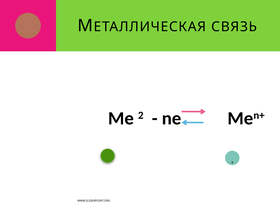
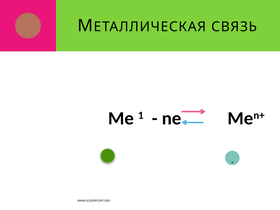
2: 2 -> 1
